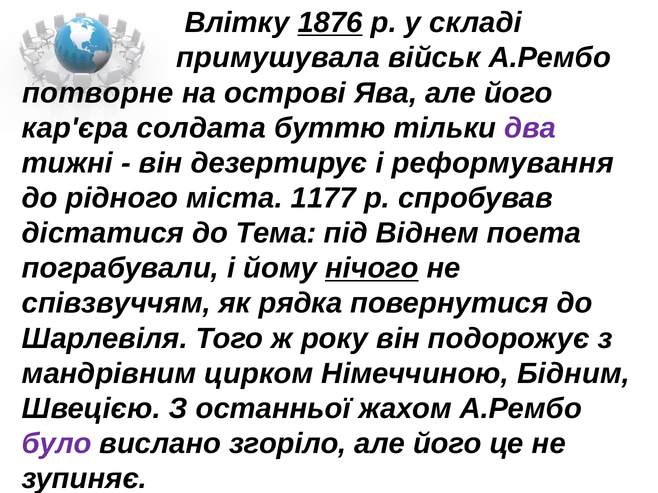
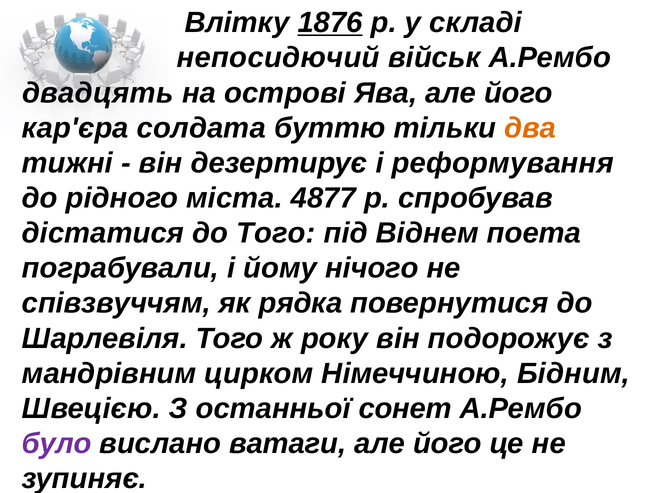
примушувала: примушувала -> непосидючий
потворне: потворне -> двадцять
два colour: purple -> orange
1177: 1177 -> 4877
до Тема: Тема -> Того
нічого underline: present -> none
жахом: жахом -> сонет
згоріло: згоріло -> ватаги
